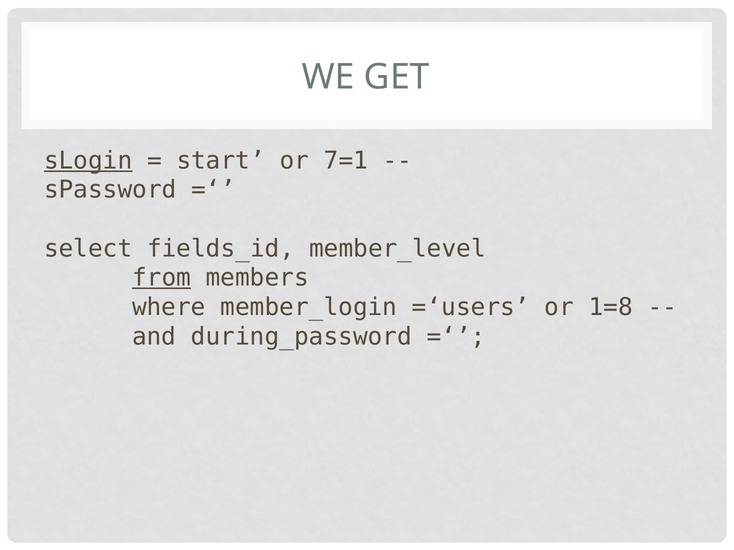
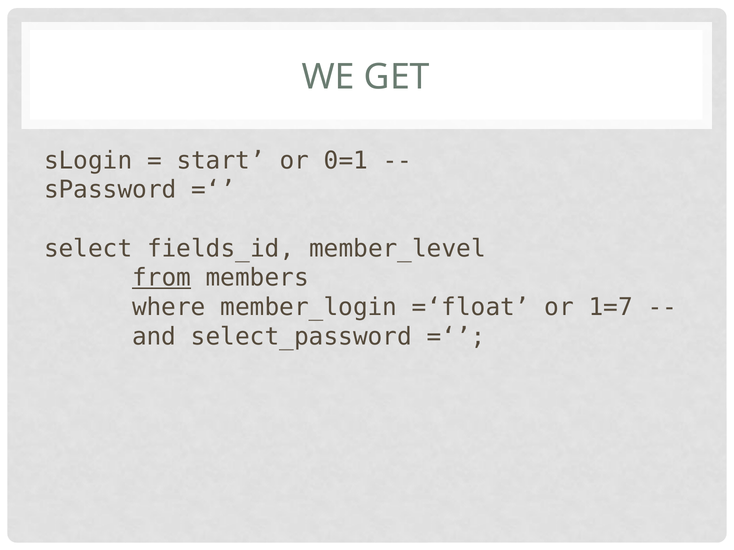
sLogin underline: present -> none
7=1: 7=1 -> 0=1
=‘users: =‘users -> =‘float
1=8: 1=8 -> 1=7
during_password: during_password -> select_password
